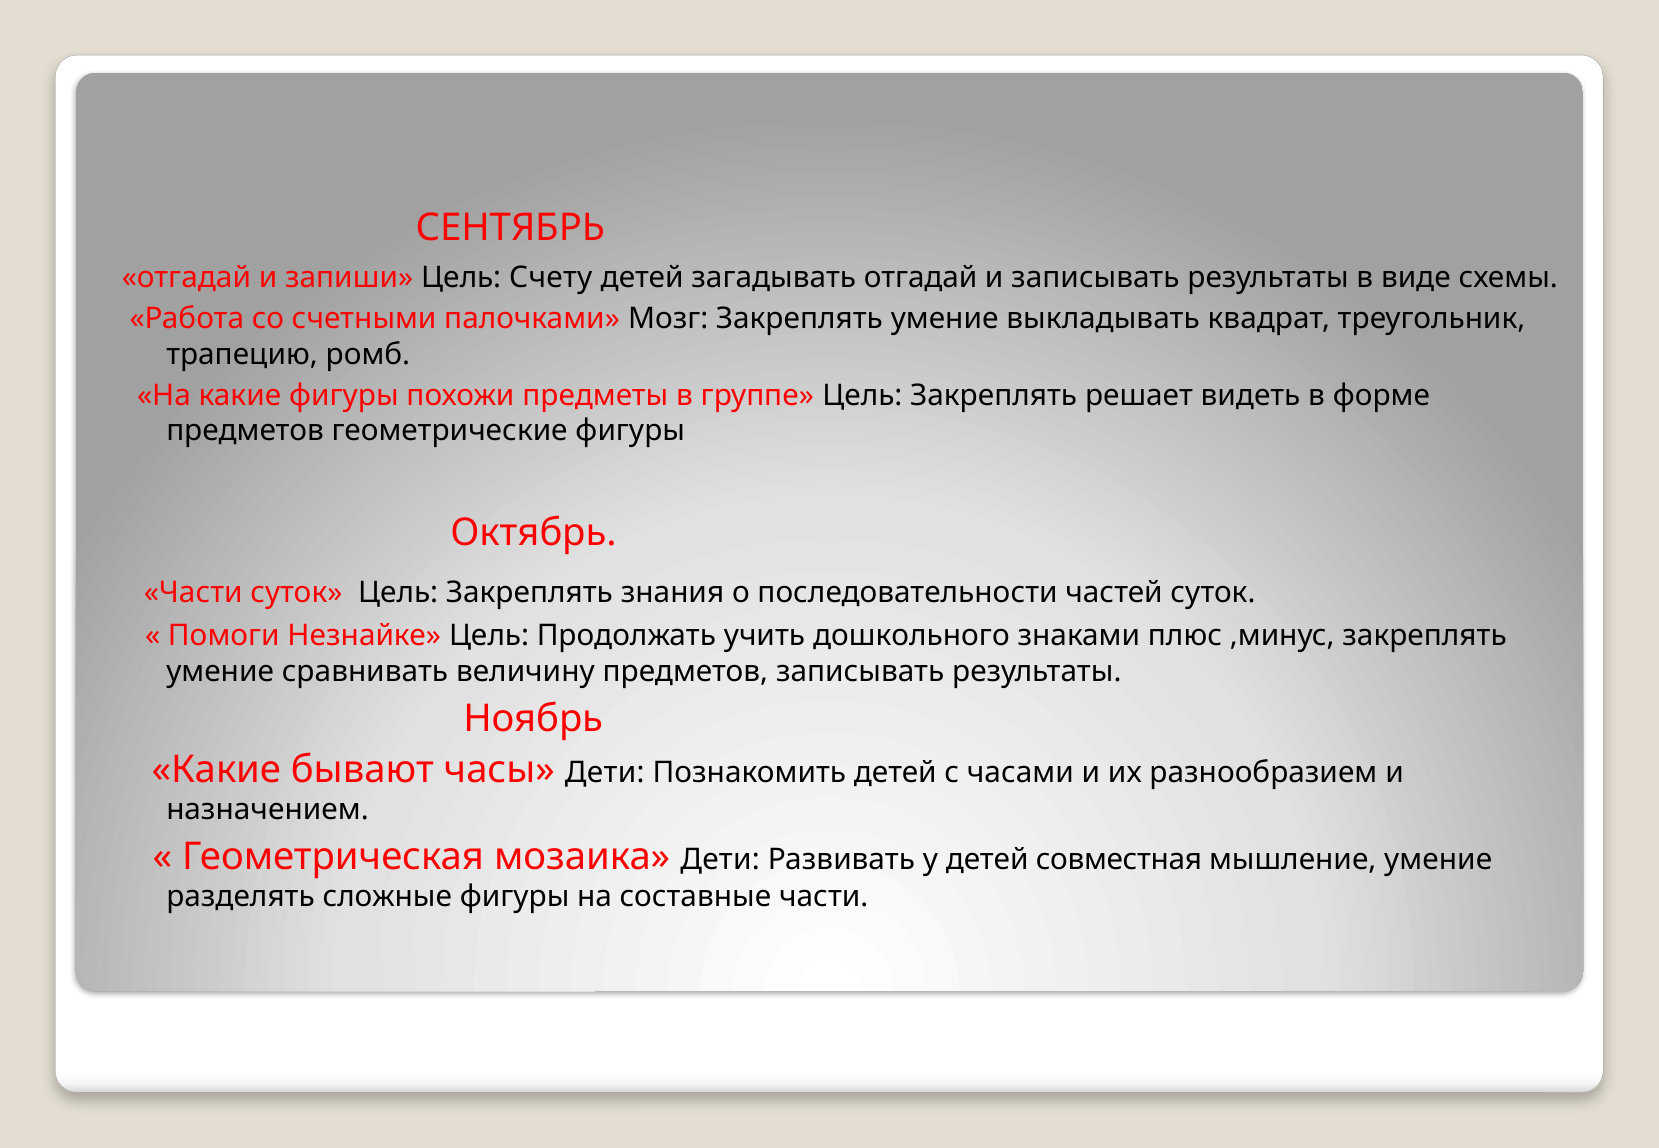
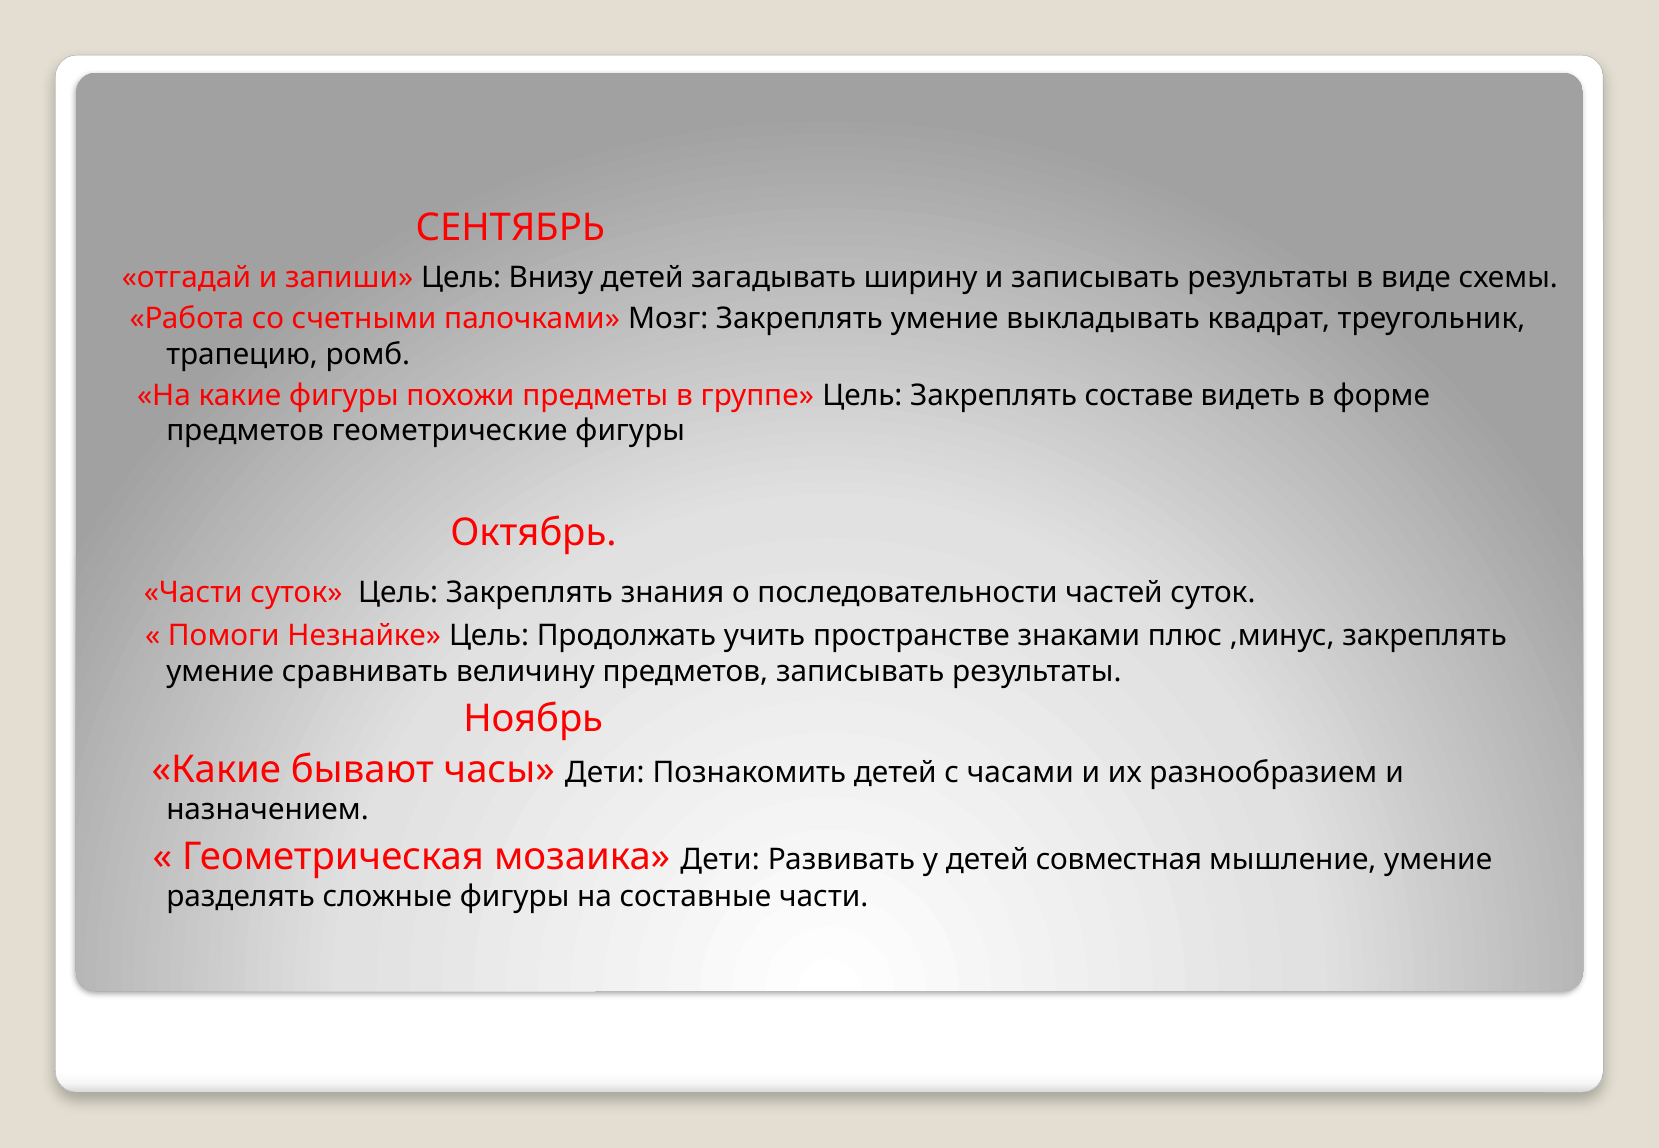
Счету: Счету -> Внизу
загадывать отгадай: отгадай -> ширину
решает: решает -> составе
дошкольного: дошкольного -> пространстве
